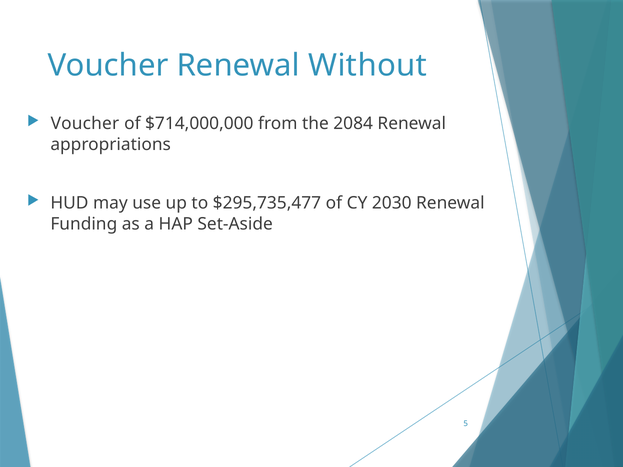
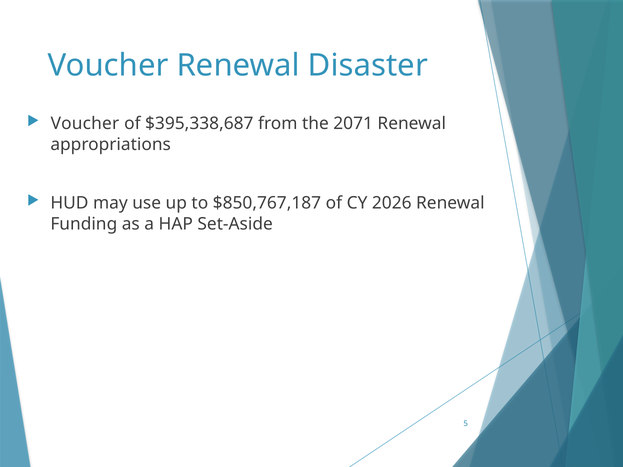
Without: Without -> Disaster
$714,000,000: $714,000,000 -> $395,338,687
2084: 2084 -> 2071
$295,735,477: $295,735,477 -> $850,767,187
2030: 2030 -> 2026
